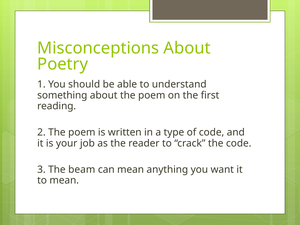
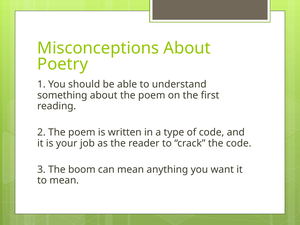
beam: beam -> boom
